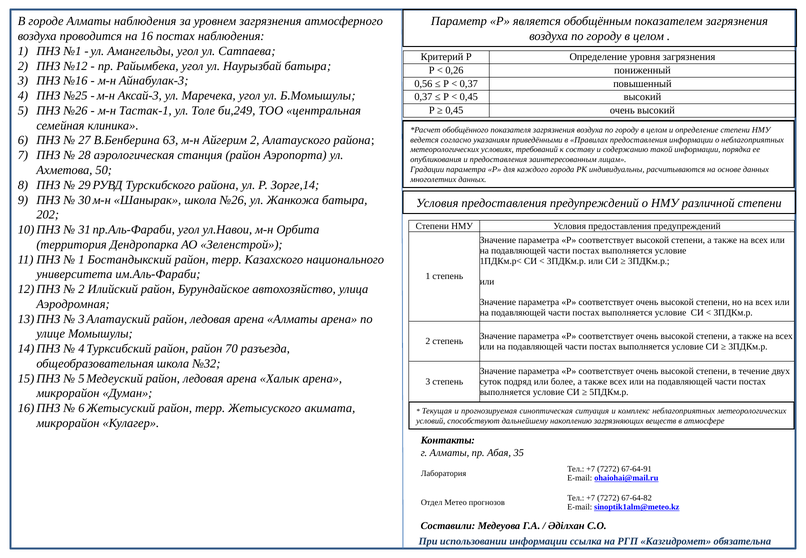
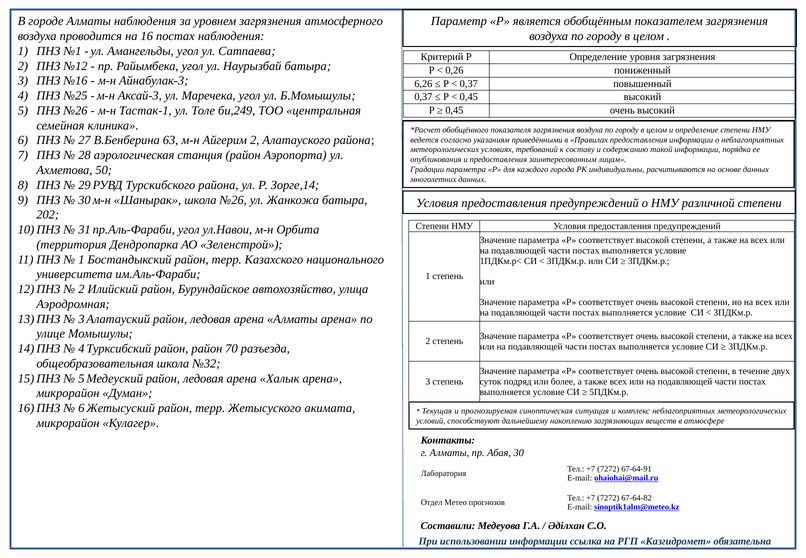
0,56: 0,56 -> 6,26
Абая 35: 35 -> 30
